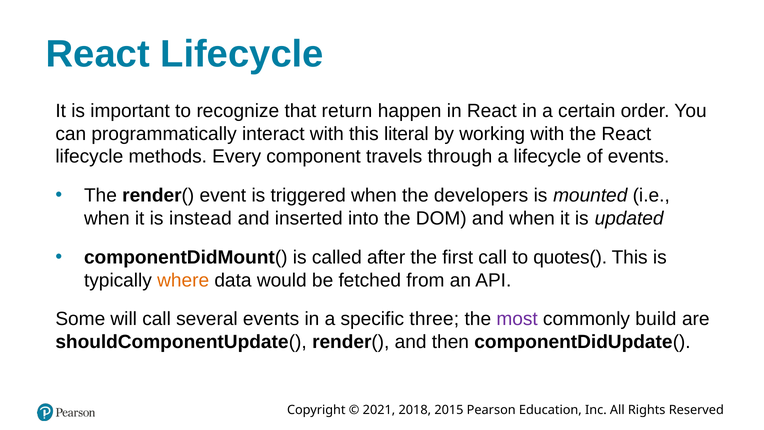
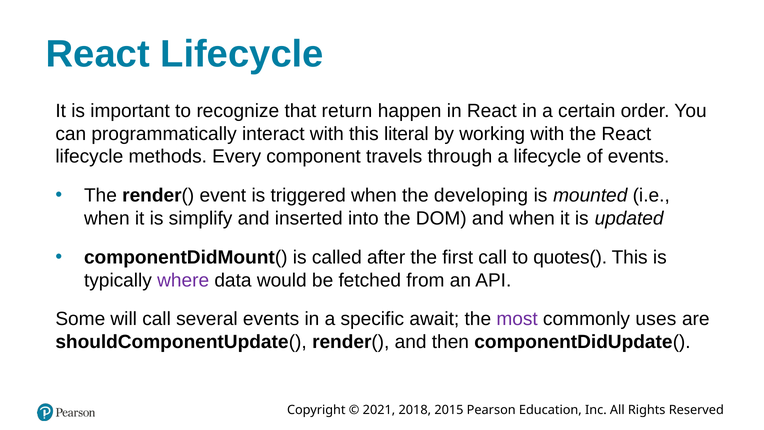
developers: developers -> developing
instead: instead -> simplify
where colour: orange -> purple
three: three -> await
build: build -> uses
